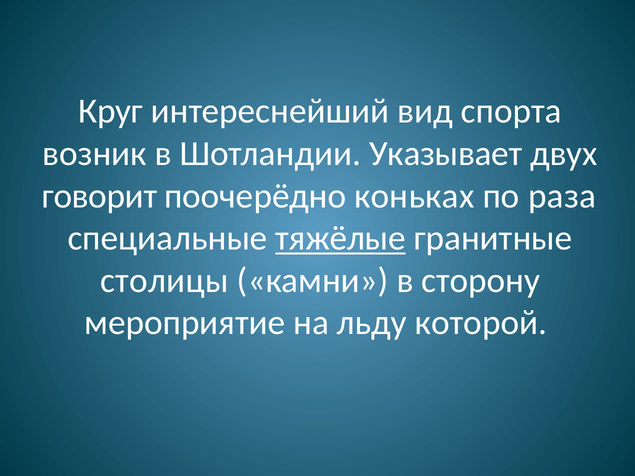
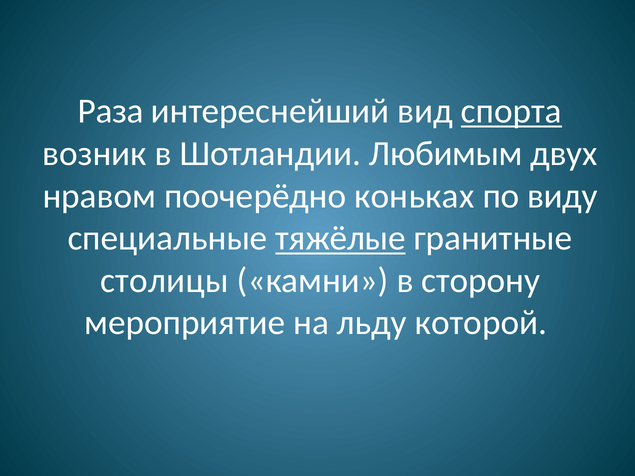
Круг: Круг -> Раза
спорта underline: none -> present
Указывает: Указывает -> Любимым
говорит: говорит -> нравом
раза: раза -> виду
